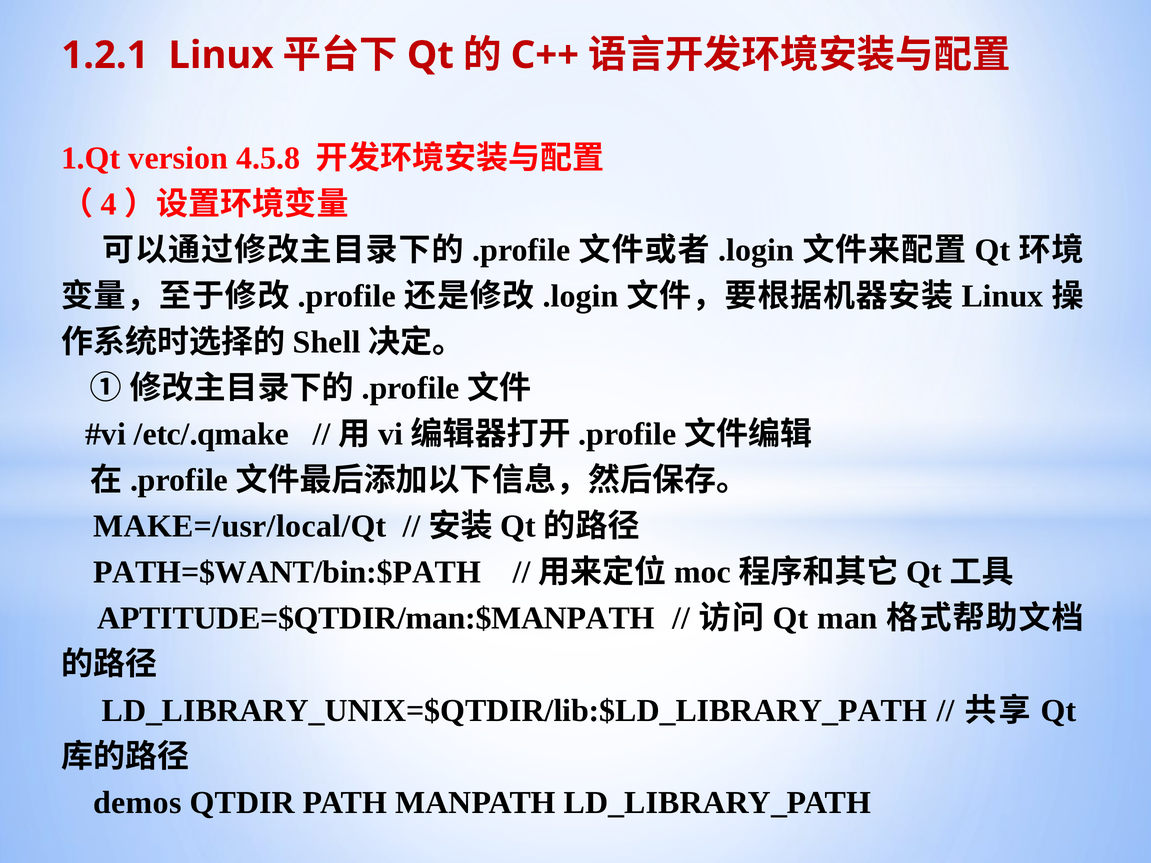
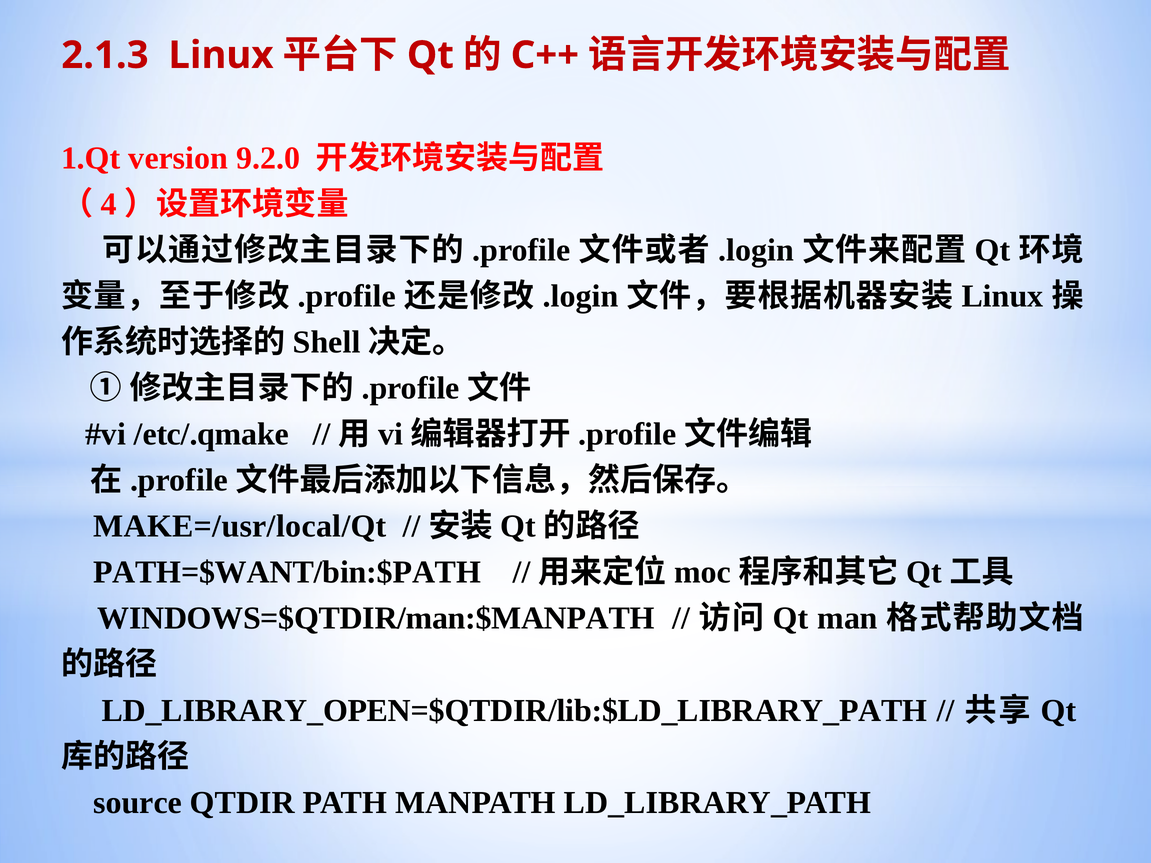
1.2.1: 1.2.1 -> 2.1.3
4.5.8: 4.5.8 -> 9.2.0
APTITUDE=$QTDIR/man:$MANPATH: APTITUDE=$QTDIR/man:$MANPATH -> WINDOWS=$QTDIR/man:$MANPATH
LD_LIBRARY_UNIX=$QTDIR/lib:$LD_LIBRARY_PATH: LD_LIBRARY_UNIX=$QTDIR/lib:$LD_LIBRARY_PATH -> LD_LIBRARY_OPEN=$QTDIR/lib:$LD_LIBRARY_PATH
demos: demos -> source
